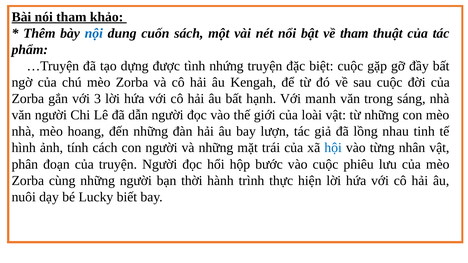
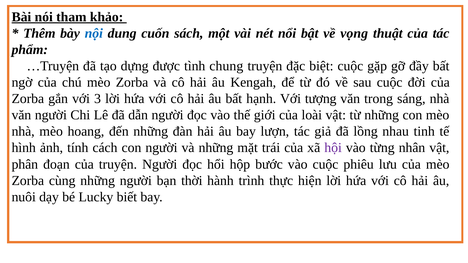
về tham: tham -> vọng
nhứng: nhứng -> chung
manh: manh -> tượng
hội colour: blue -> purple
